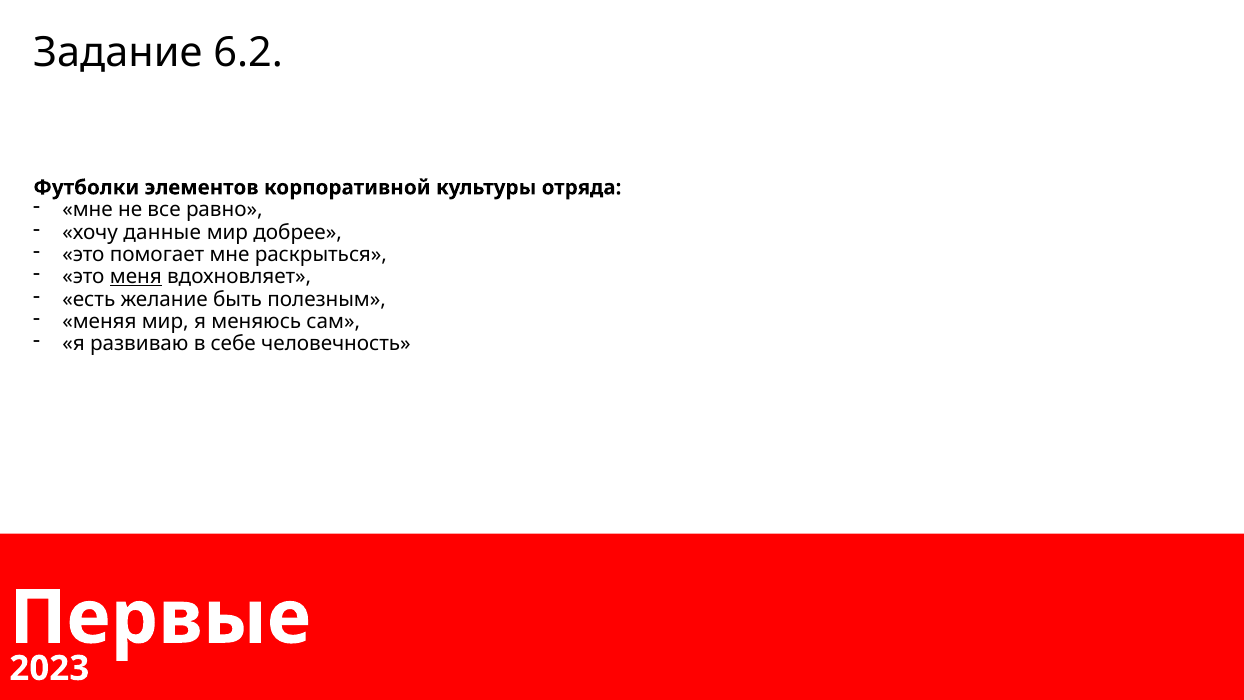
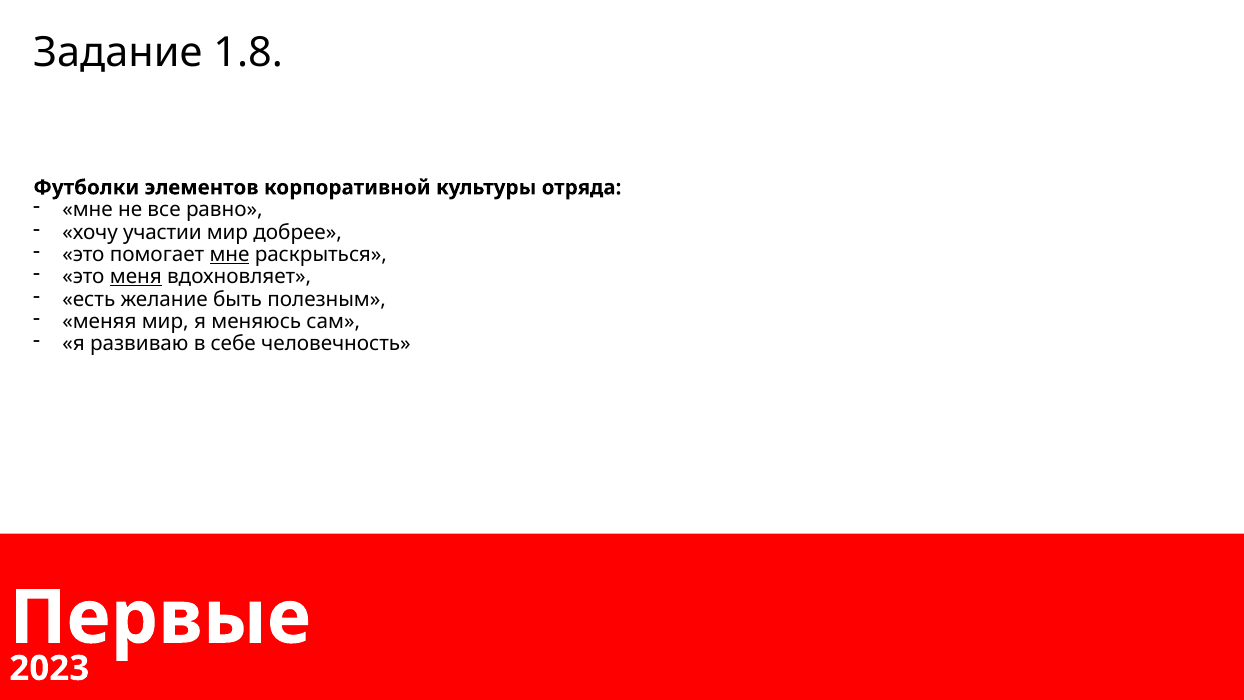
6.2: 6.2 -> 1.8
данные: данные -> участии
мне at (230, 255) underline: none -> present
